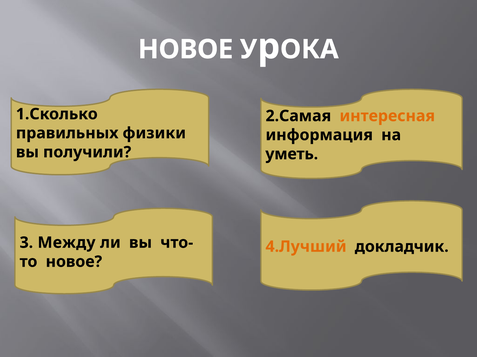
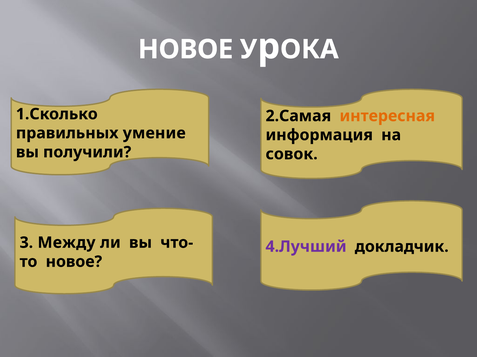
физики: физики -> умение
уметь: уметь -> совок
4.Лучший colour: orange -> purple
